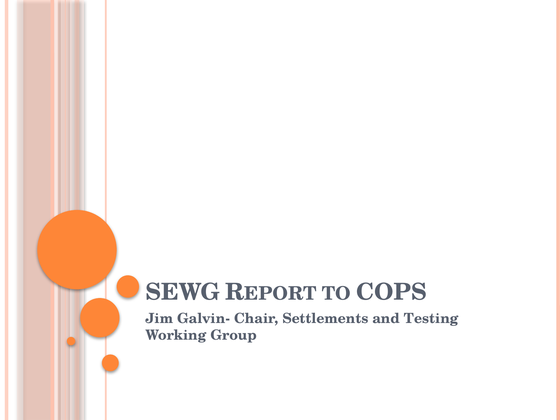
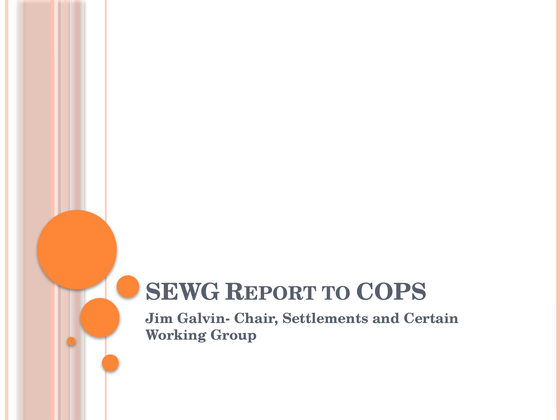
Testing: Testing -> Certain
